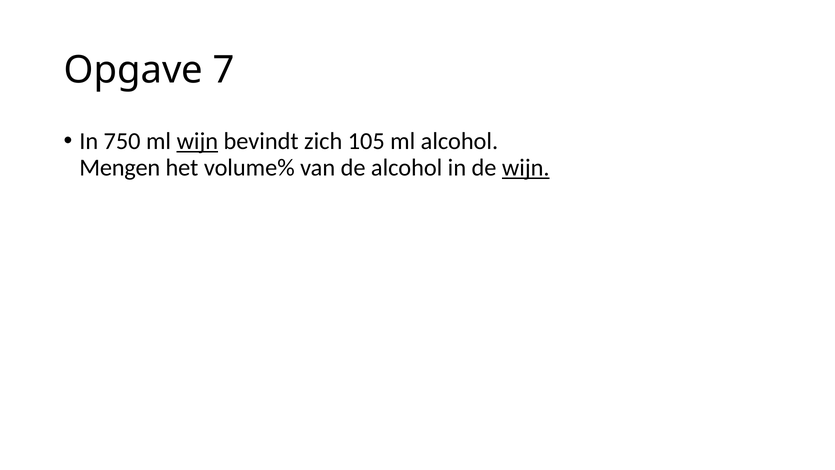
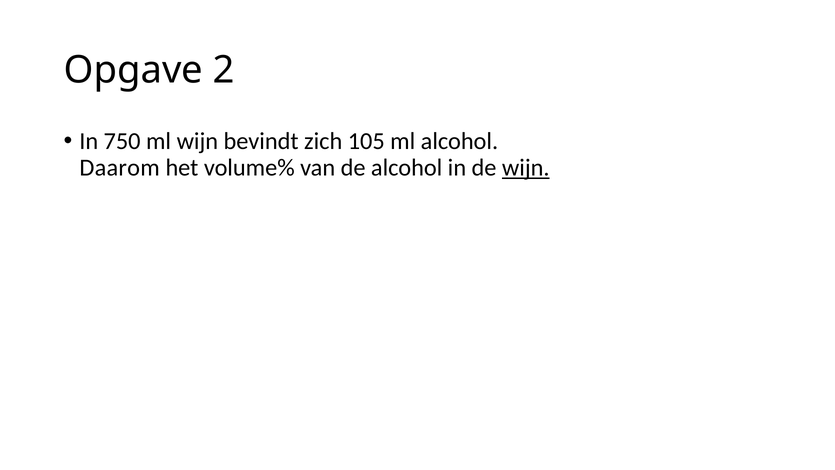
7: 7 -> 2
wijn at (197, 141) underline: present -> none
Mengen: Mengen -> Daarom
